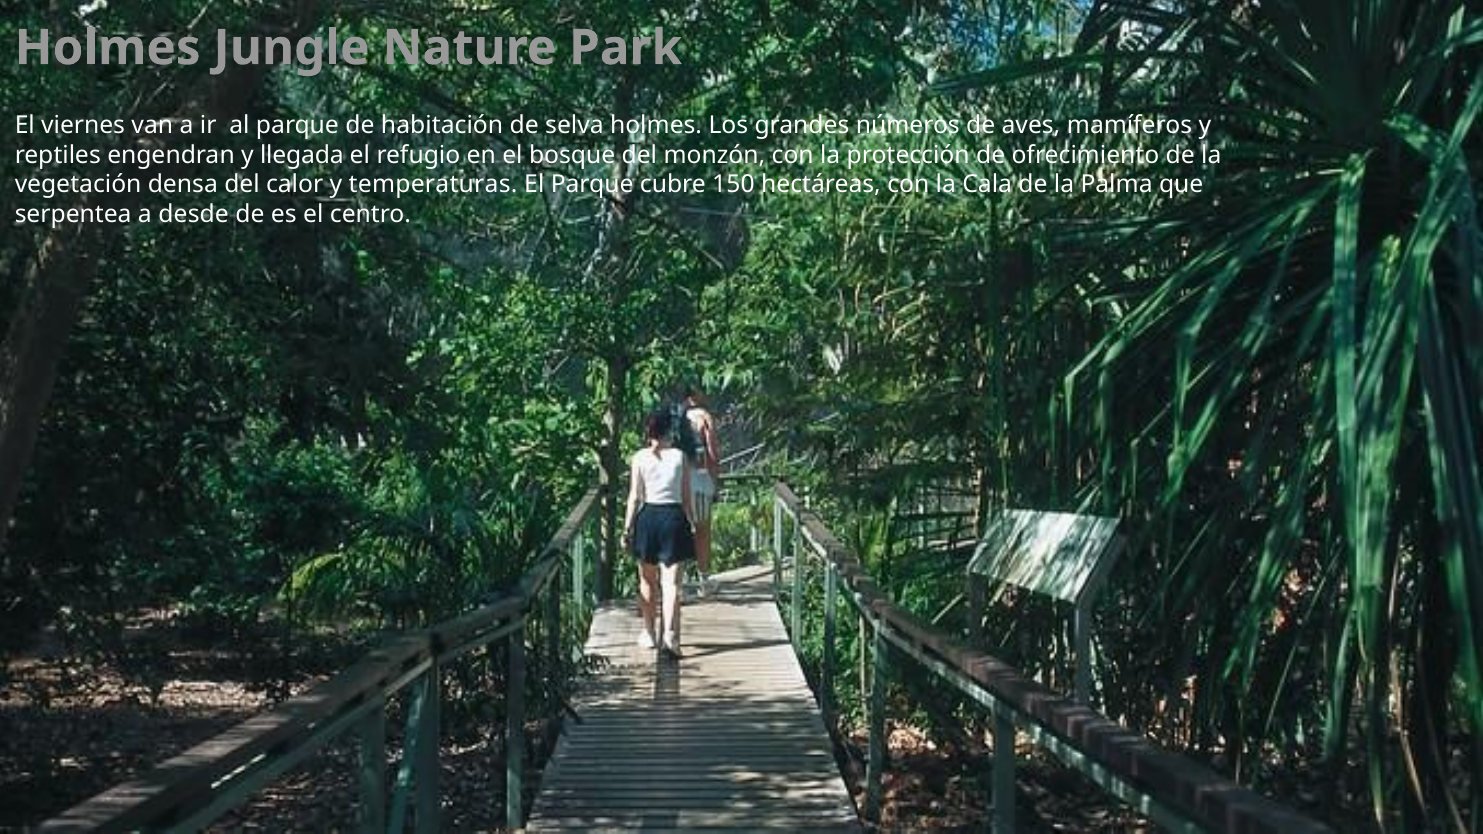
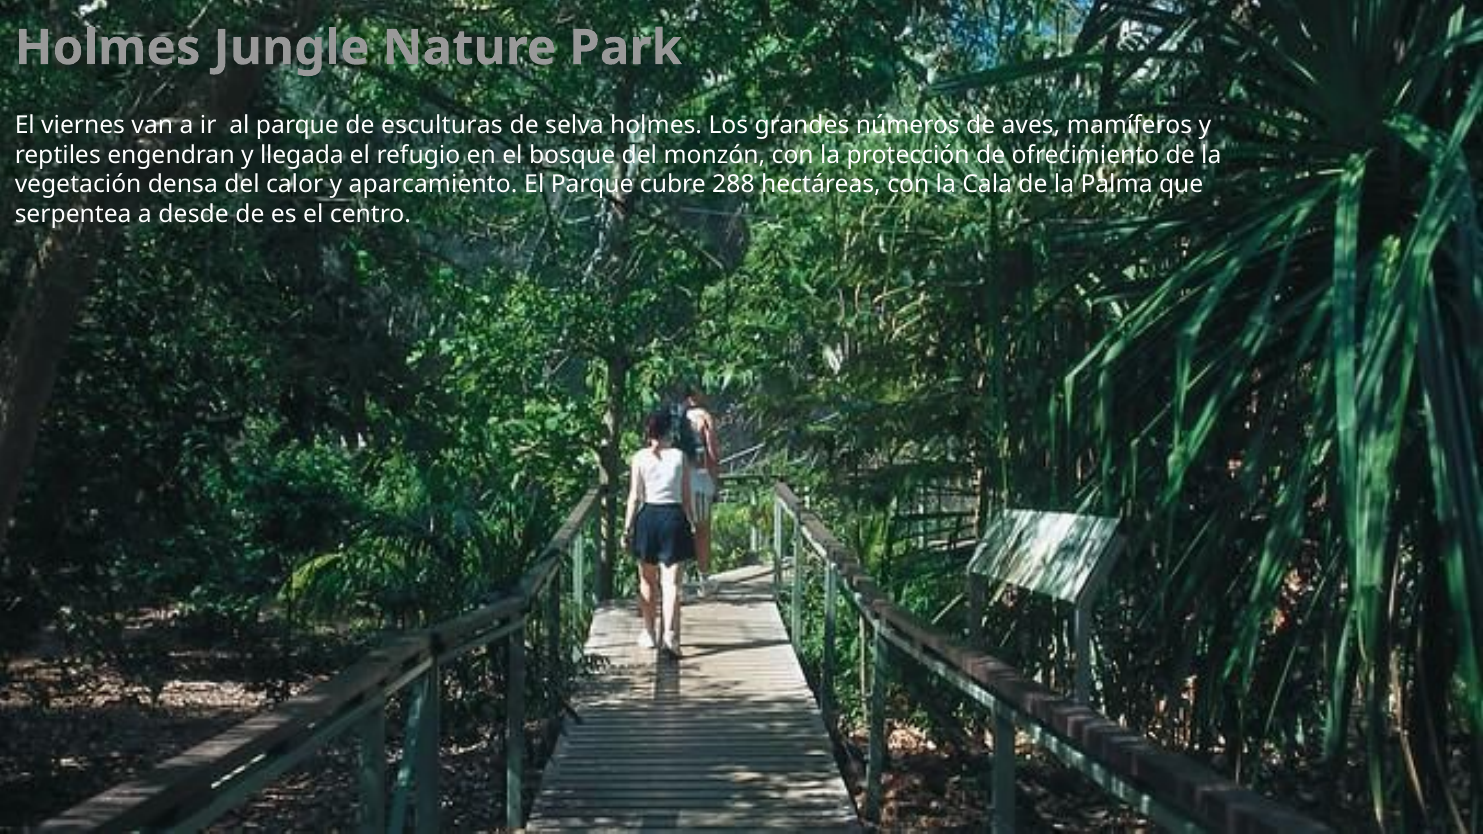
habitación: habitación -> esculturas
temperaturas: temperaturas -> aparcamiento
150: 150 -> 288
